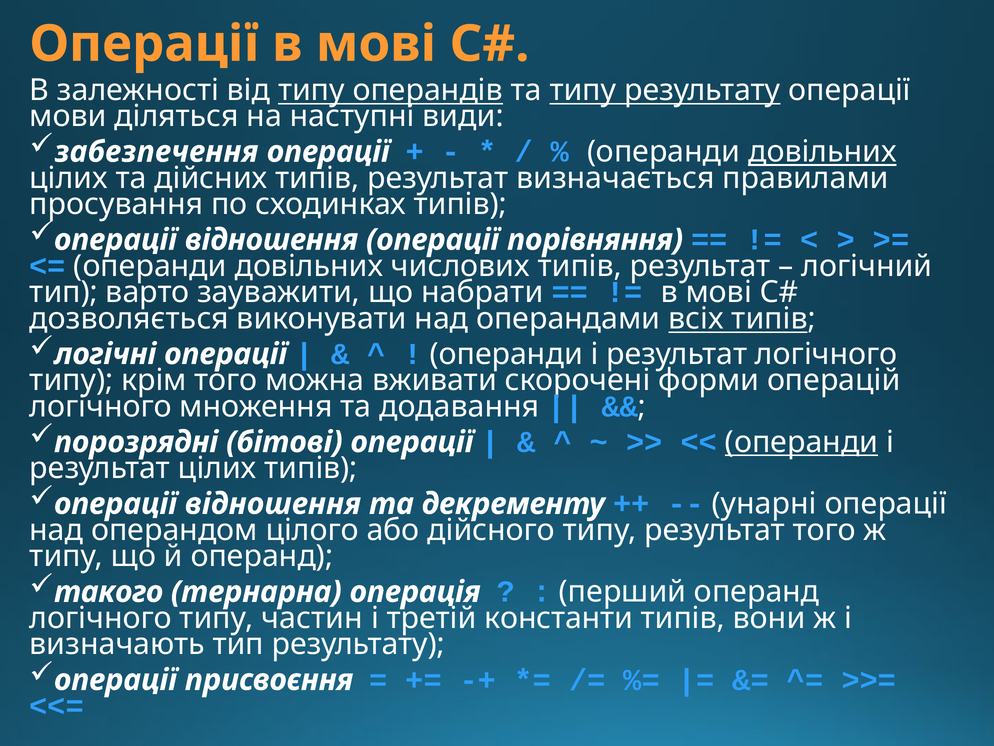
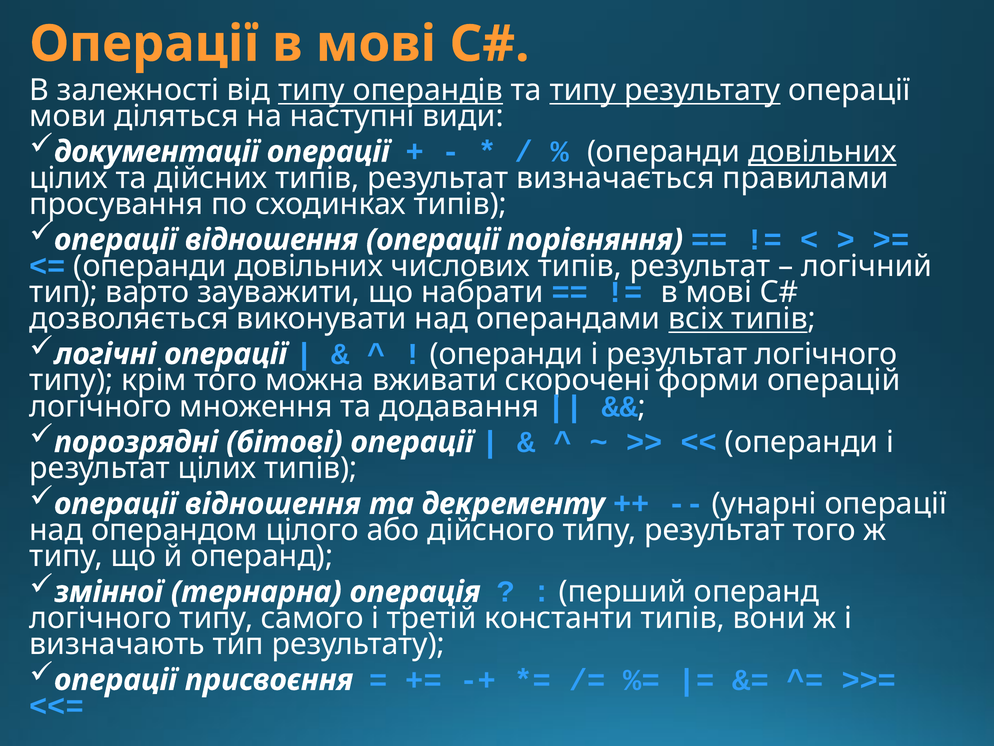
забезпечення: забезпечення -> документації
операнди at (802, 442) underline: present -> none
такого: такого -> змінної
частин: частин -> самого
